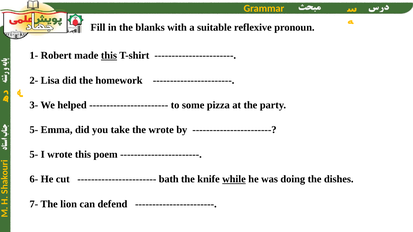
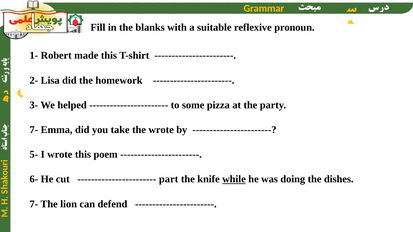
this at (109, 56) underline: present -> none
5- at (34, 130): 5- -> 7-
bath: bath -> part
